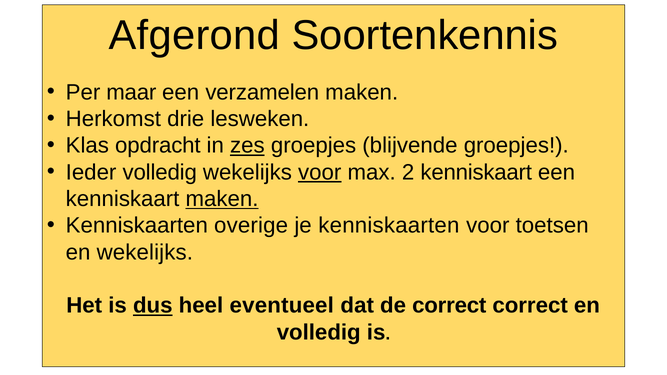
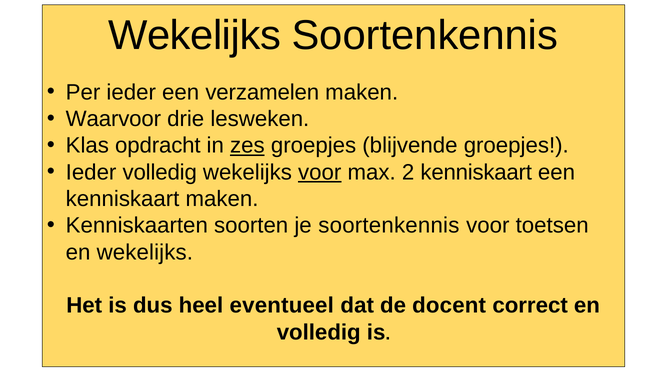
Afgerond at (194, 35): Afgerond -> Wekelijks
Per maar: maar -> ieder
Herkomst: Herkomst -> Waarvoor
maken at (222, 199) underline: present -> none
overige: overige -> soorten
je kenniskaarten: kenniskaarten -> soortenkennis
dus underline: present -> none
de correct: correct -> docent
